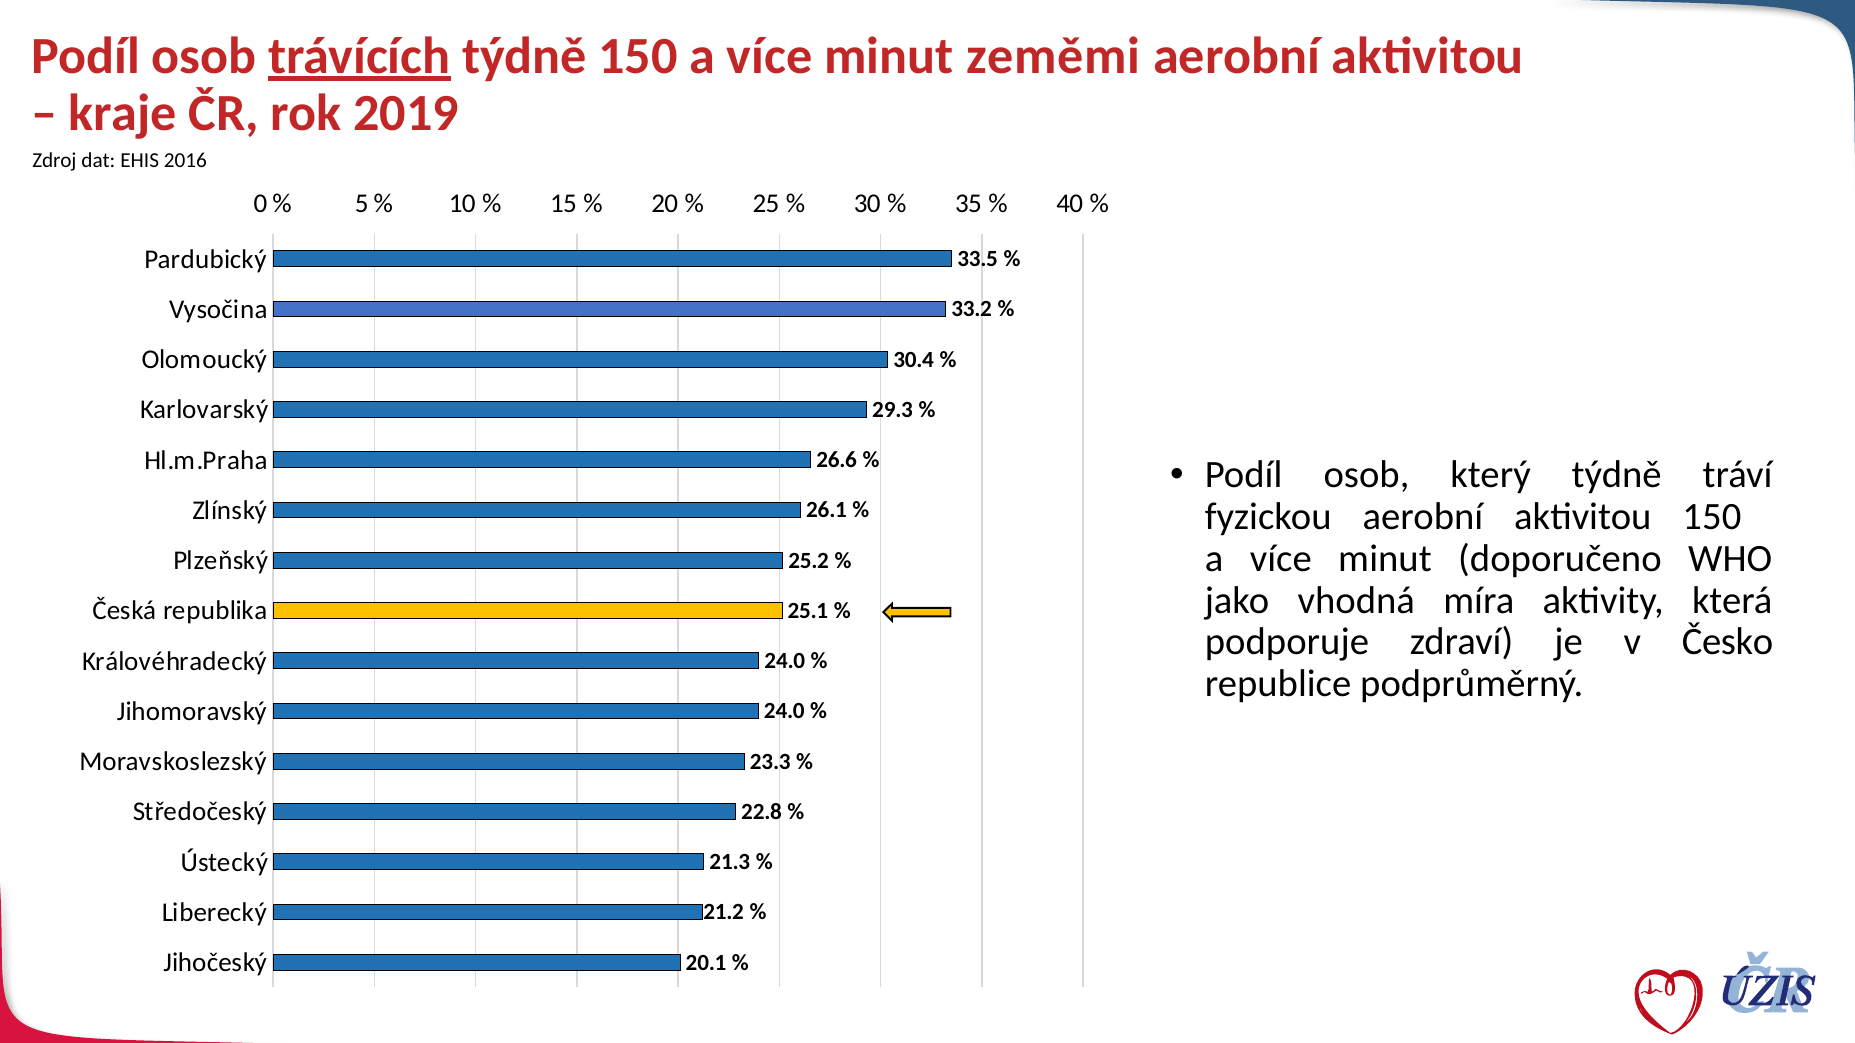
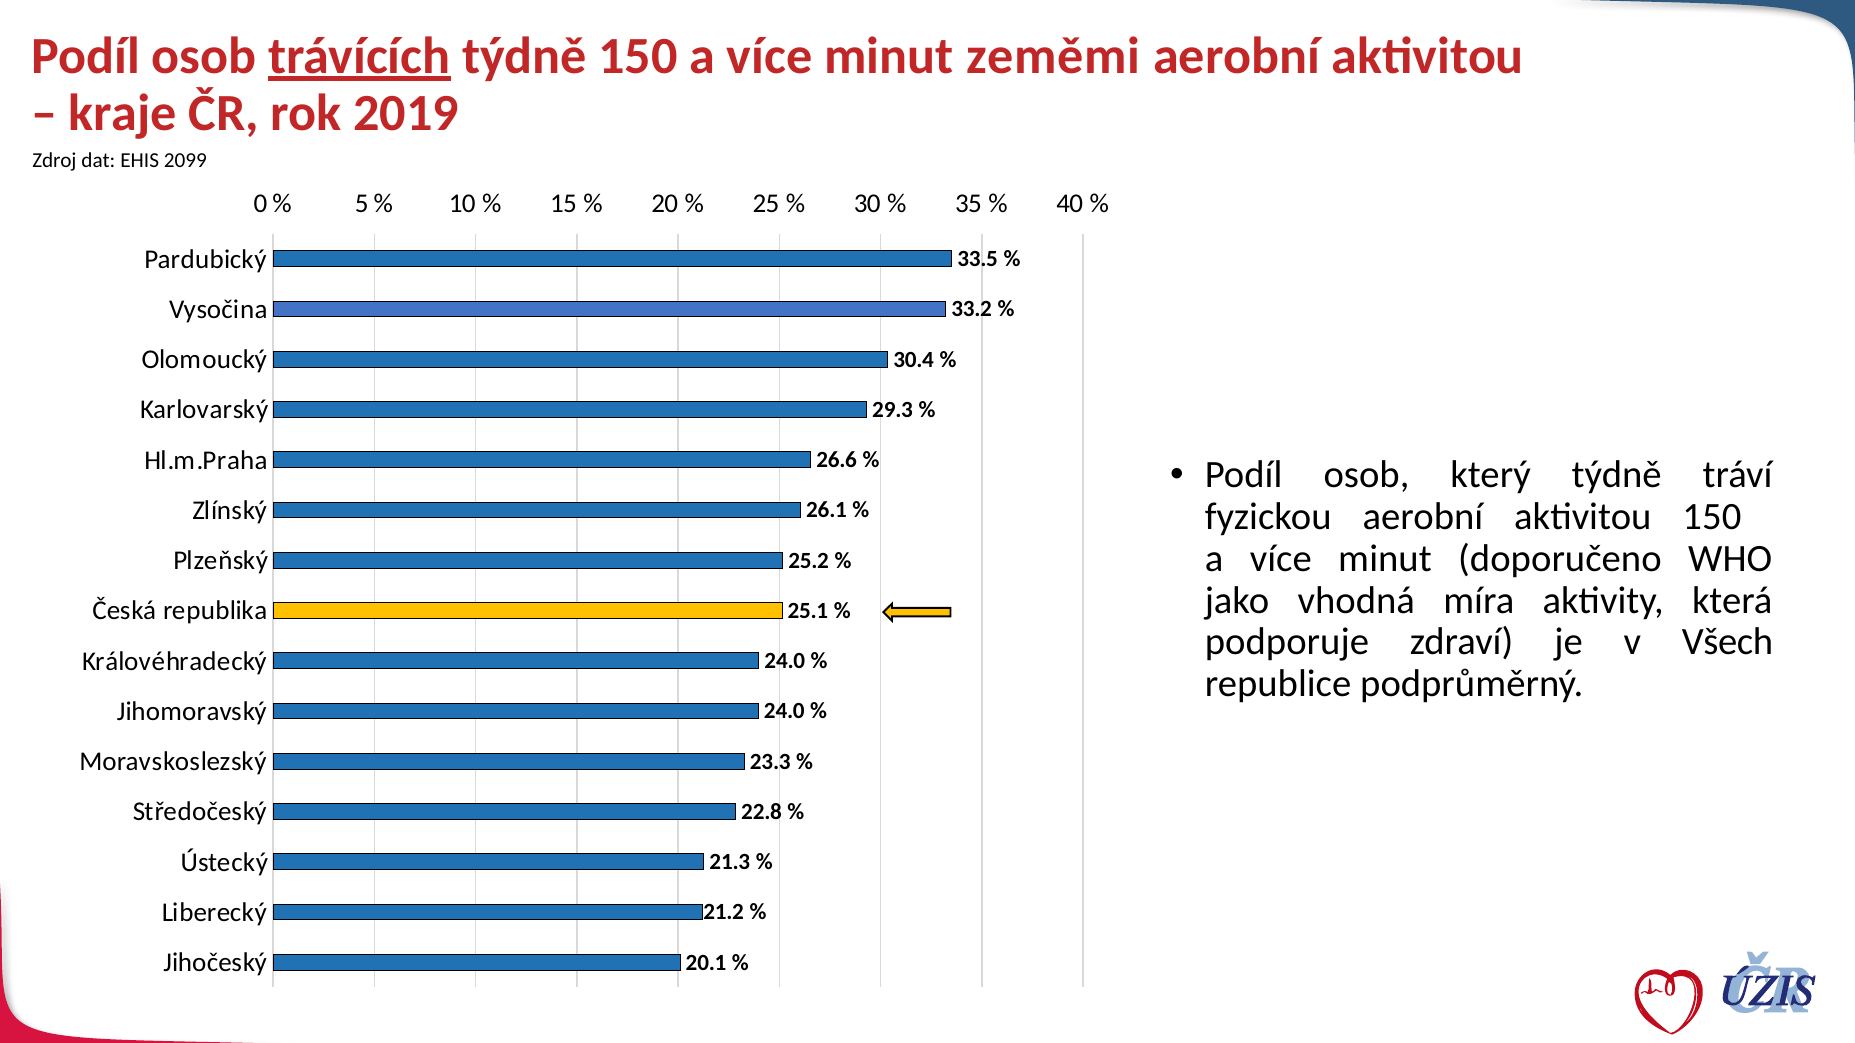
2016: 2016 -> 2099
Česko: Česko -> Všech
